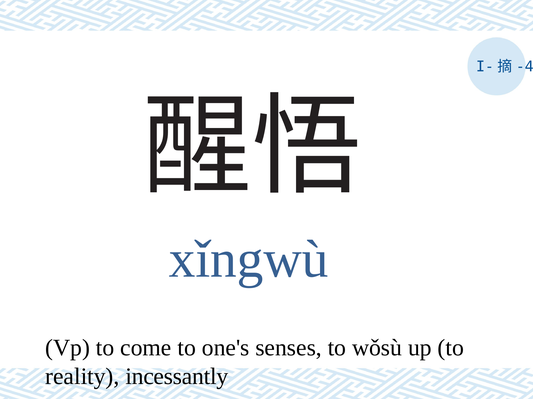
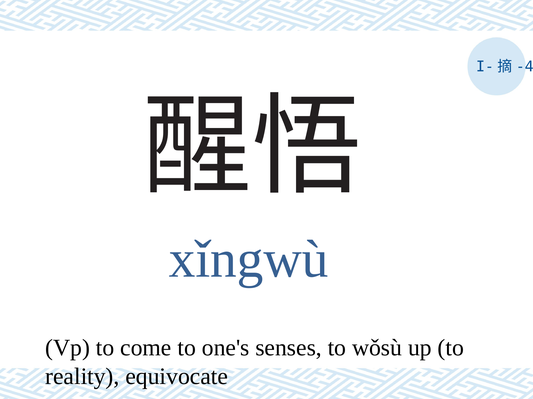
incessantly: incessantly -> equivocate
